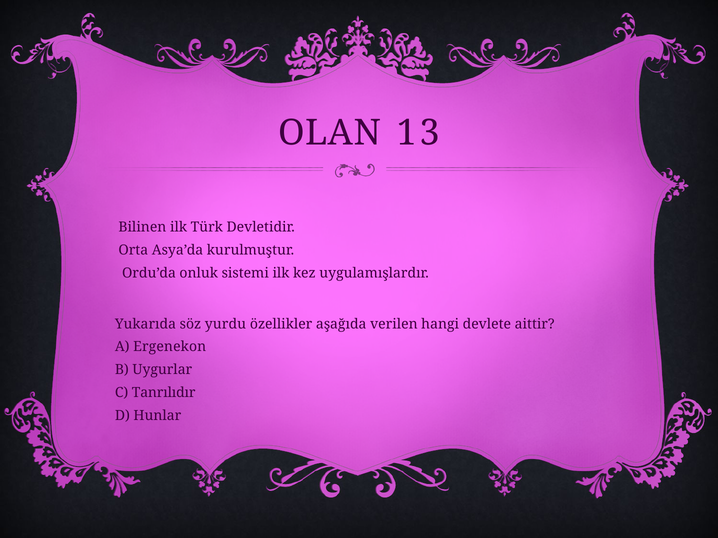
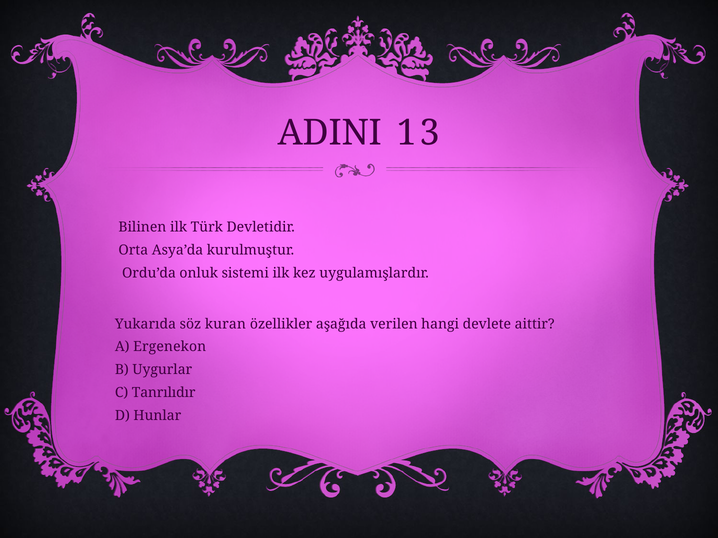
OLAN: OLAN -> ADINI
yurdu: yurdu -> kuran
